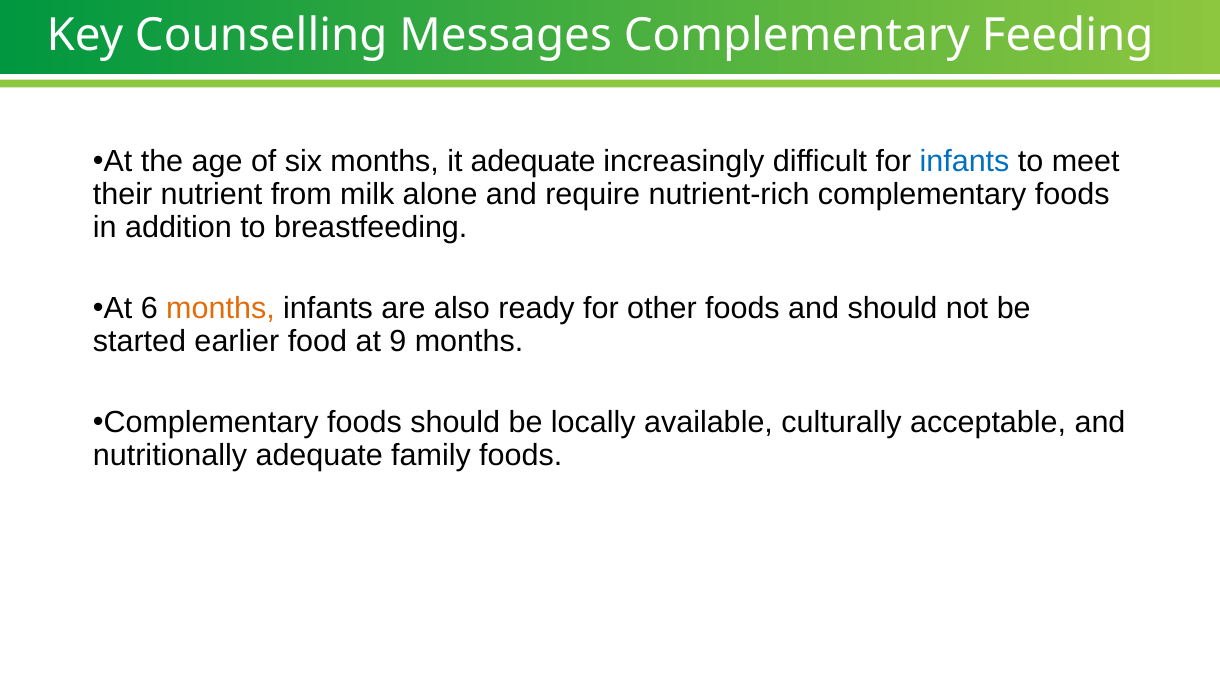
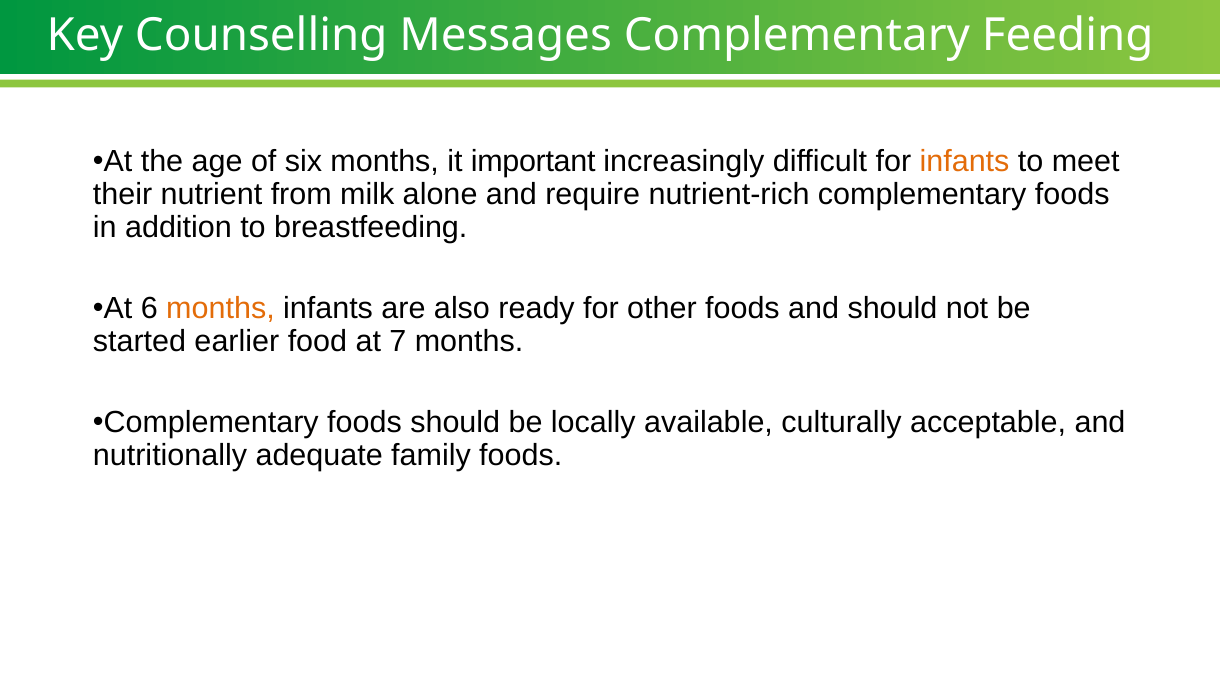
it adequate: adequate -> important
infants at (965, 161) colour: blue -> orange
9: 9 -> 7
